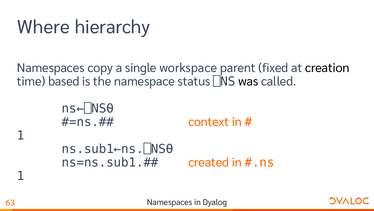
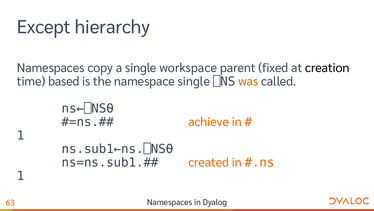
Where: Where -> Except
namespace status: status -> single
was colour: black -> orange
context: context -> achieve
